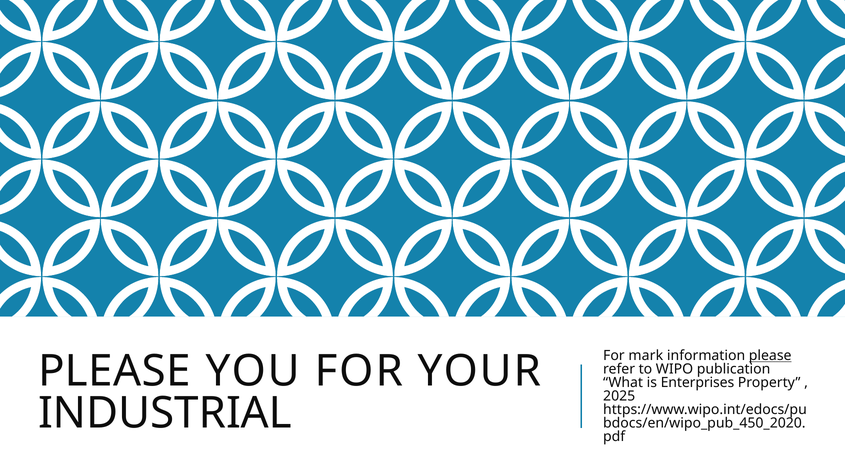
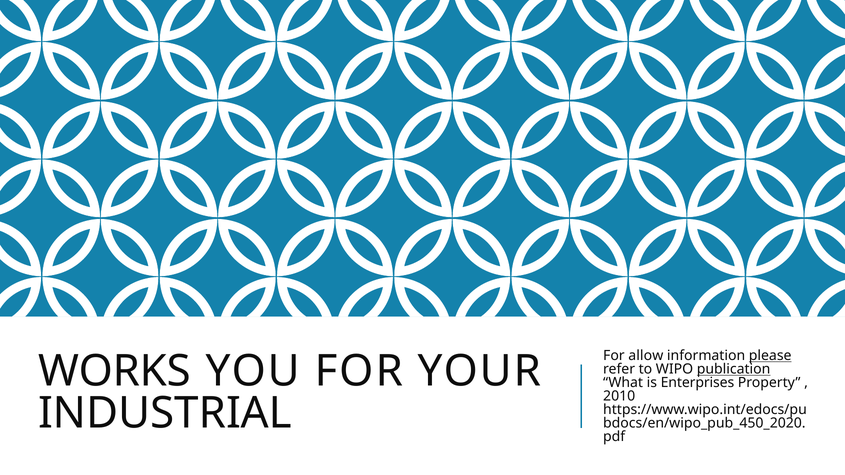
mark: mark -> allow
PLEASE at (114, 371): PLEASE -> WORKS
publication underline: none -> present
2025: 2025 -> 2010
